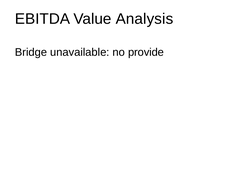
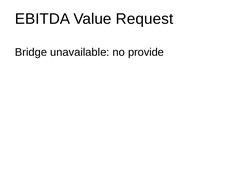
Analysis: Analysis -> Request
